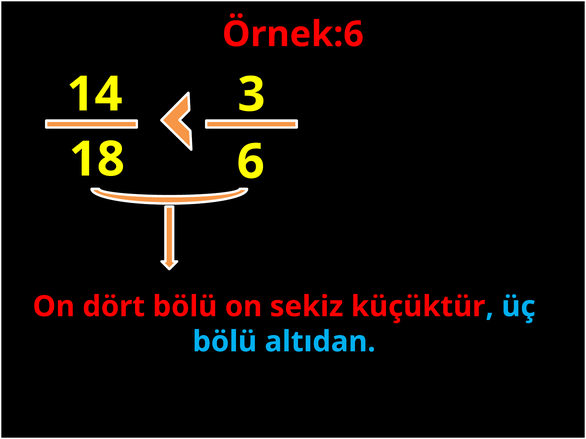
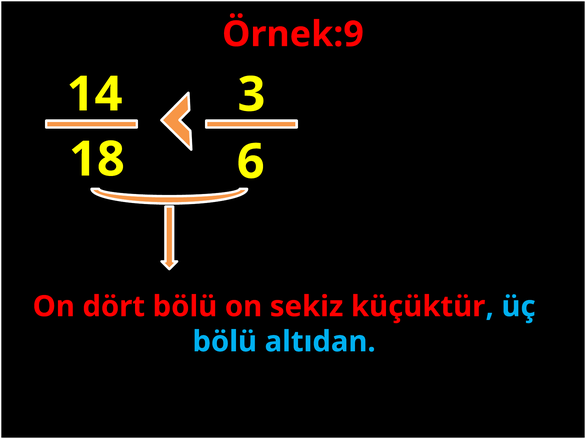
Örnek:6: Örnek:6 -> Örnek:9
